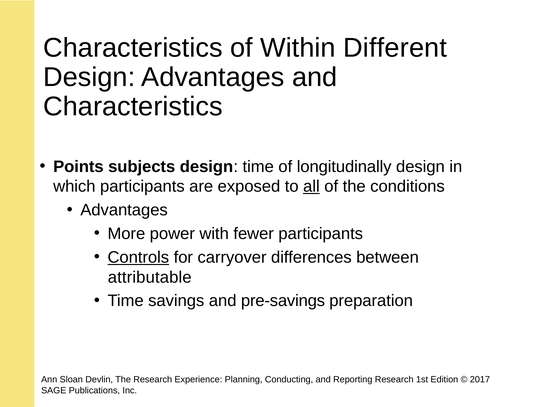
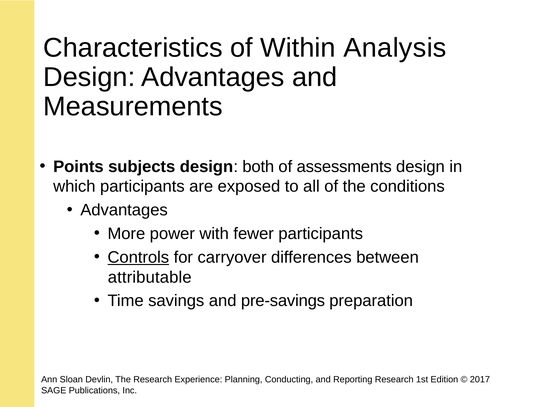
Different: Different -> Analysis
Characteristics at (133, 107): Characteristics -> Measurements
design time: time -> both
longitudinally: longitudinally -> assessments
all underline: present -> none
